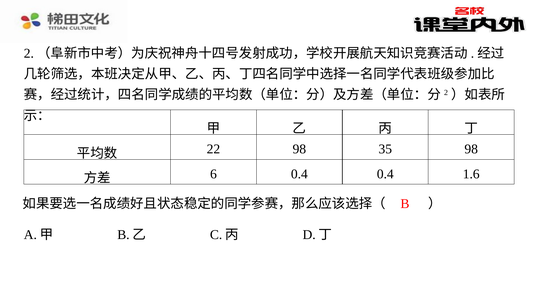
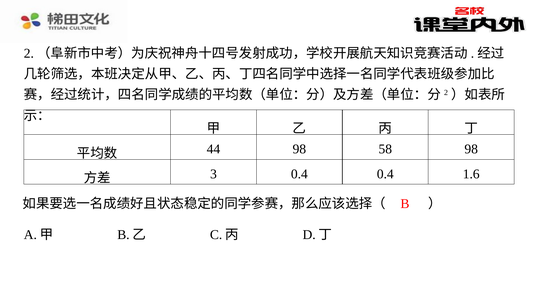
22: 22 -> 44
35: 35 -> 58
6: 6 -> 3
